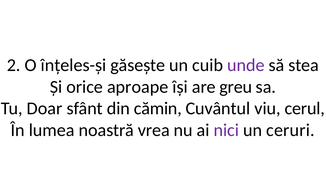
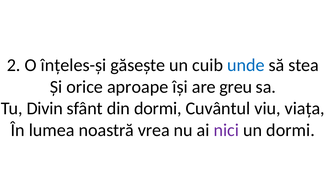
unde colour: purple -> blue
Doar: Doar -> Divin
din cămin: cămin -> dormi
cerul: cerul -> viața
un ceruri: ceruri -> dormi
